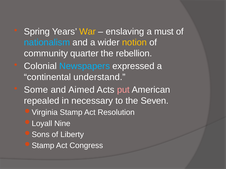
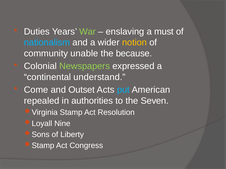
Spring: Spring -> Duties
War colour: yellow -> light green
quarter: quarter -> unable
rebellion: rebellion -> because
Newspapers colour: light blue -> light green
Some: Some -> Come
Aimed: Aimed -> Outset
put colour: pink -> light blue
necessary: necessary -> authorities
